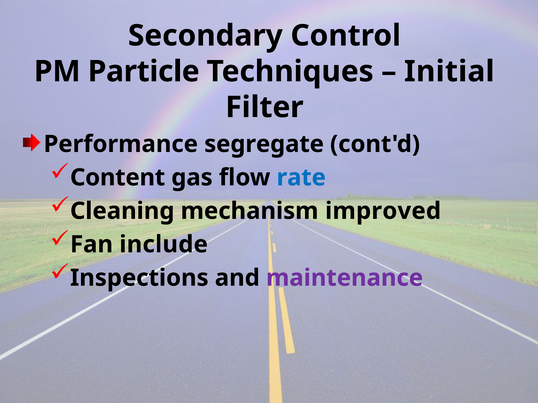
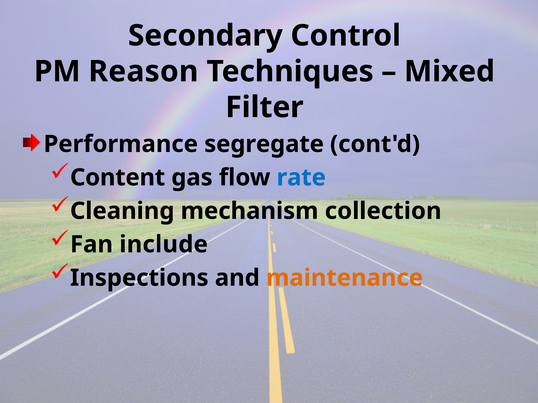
Particle: Particle -> Reason
Initial: Initial -> Mixed
improved: improved -> collection
maintenance colour: purple -> orange
